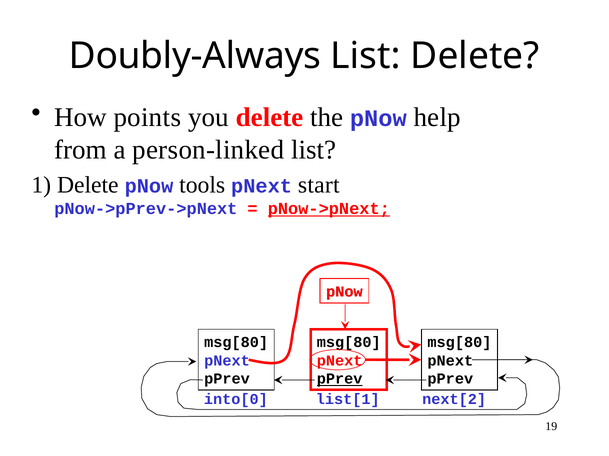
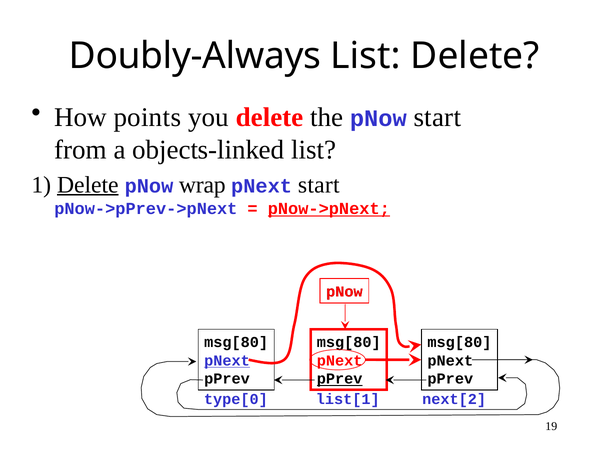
pNow help: help -> start
person-linked: person-linked -> objects-linked
Delete at (88, 185) underline: none -> present
tools: tools -> wrap
pNext at (227, 361) underline: none -> present
into[0: into[0 -> type[0
